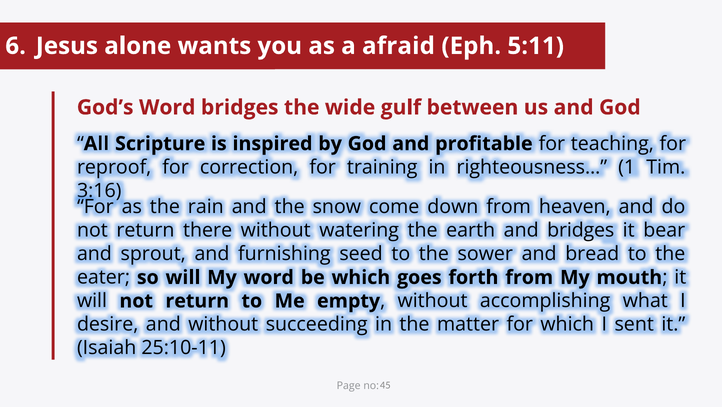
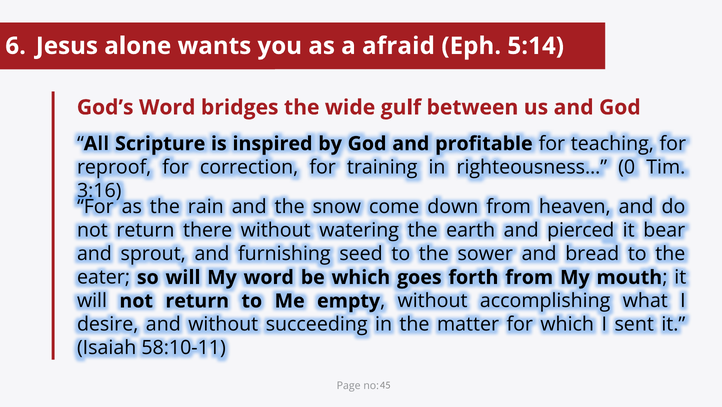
5:11: 5:11 -> 5:14
1: 1 -> 0
and bridges: bridges -> pierced
25:10-11: 25:10-11 -> 58:10-11
